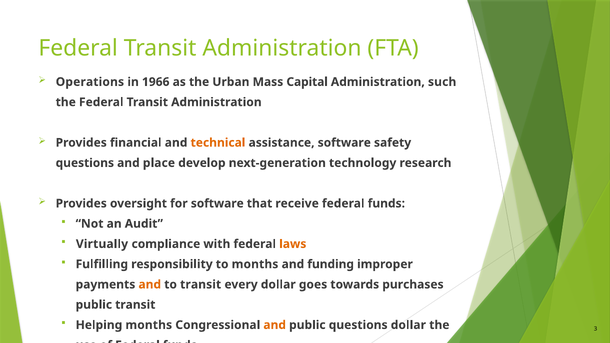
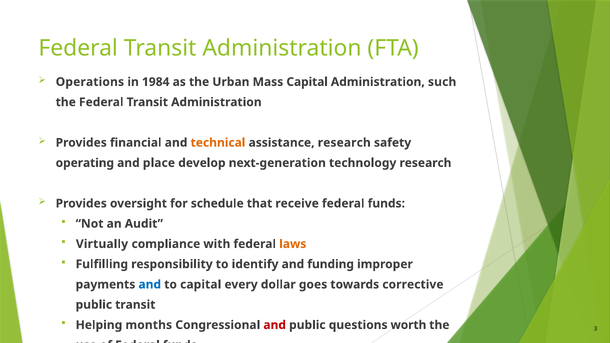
1966: 1966 -> 1984
assistance software: software -> research
questions at (85, 163): questions -> operating
for software: software -> schedule
to months: months -> identify
and at (150, 285) colour: orange -> blue
to transit: transit -> capital
purchases: purchases -> corrective
and at (275, 325) colour: orange -> red
questions dollar: dollar -> worth
